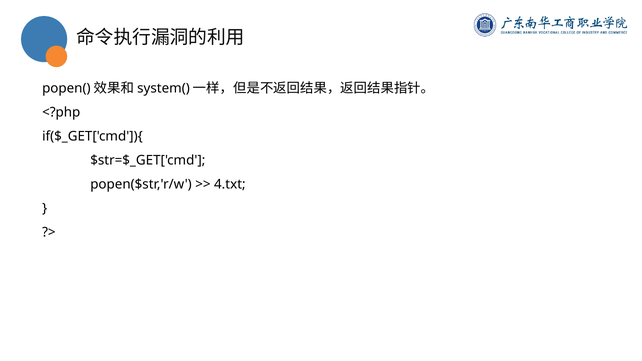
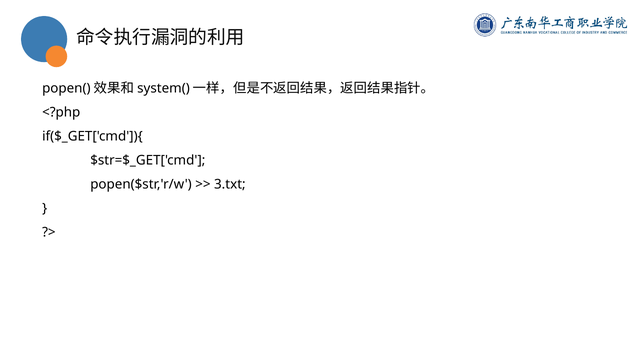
4.txt: 4.txt -> 3.txt
